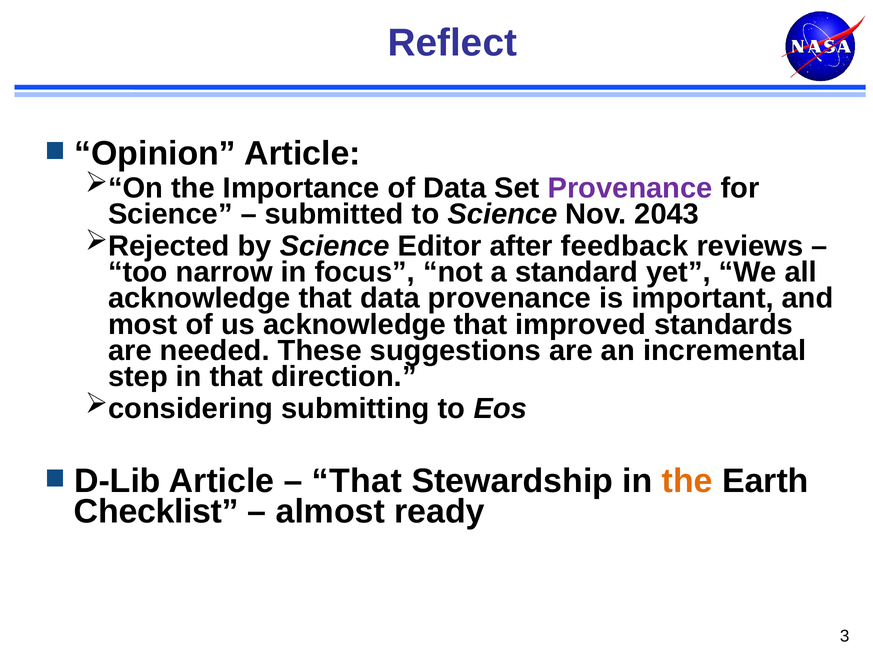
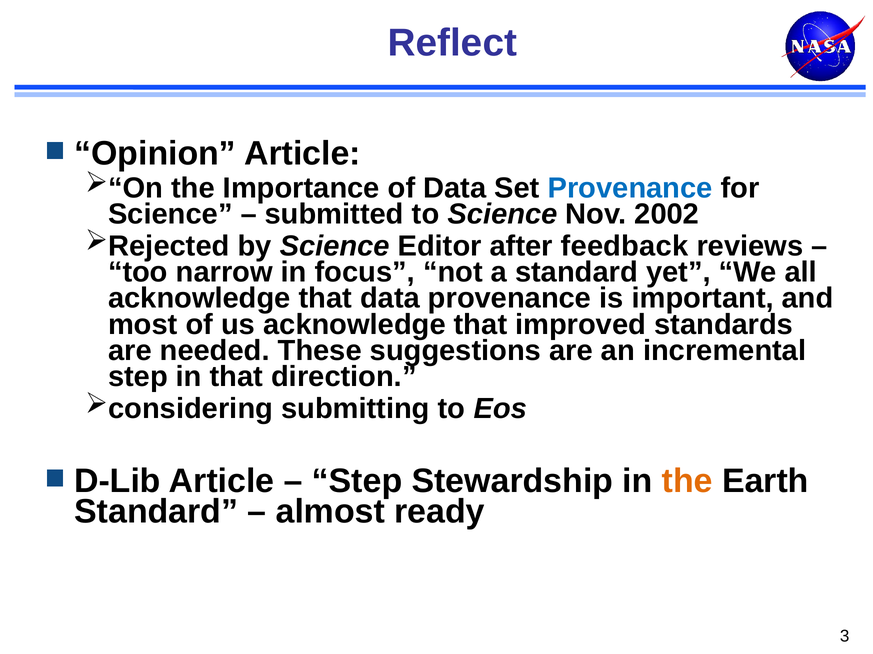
Provenance at (630, 188) colour: purple -> blue
2043: 2043 -> 2002
That at (357, 482): That -> Step
Checklist at (156, 512): Checklist -> Standard
